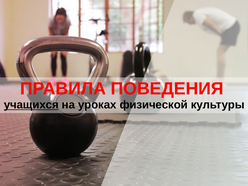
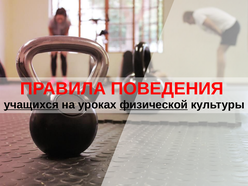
физической underline: none -> present
